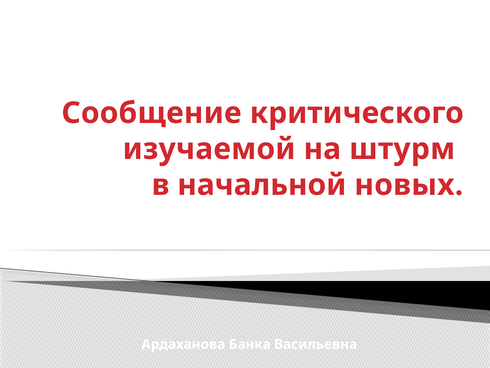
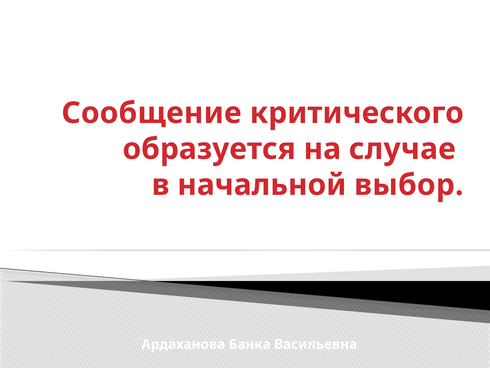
изучаемой: изучаемой -> образуется
штурм: штурм -> случае
новых: новых -> выбор
